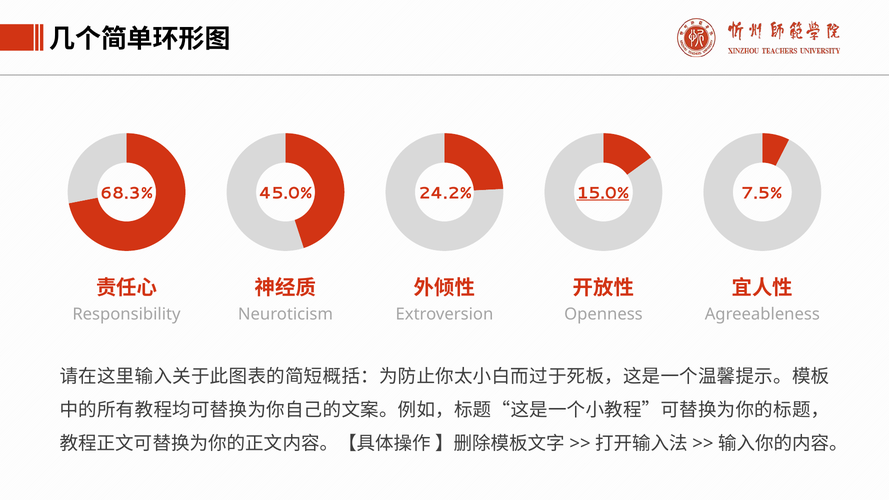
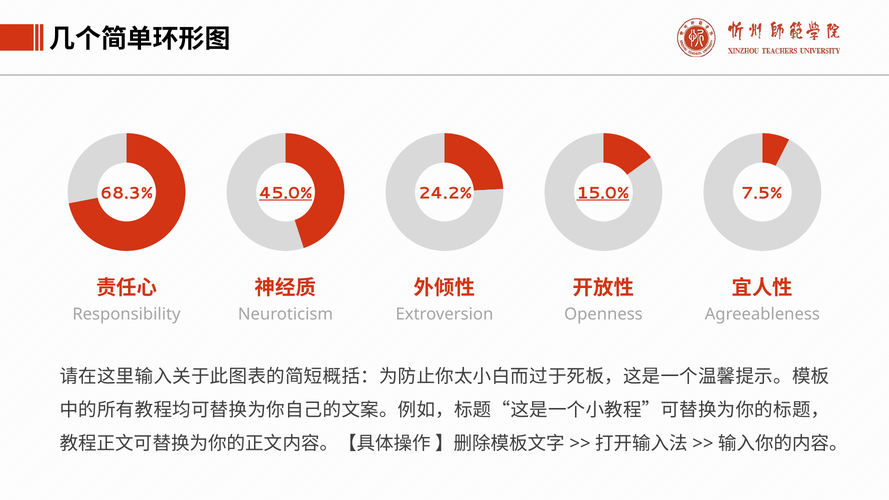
45.0% underline: none -> present
